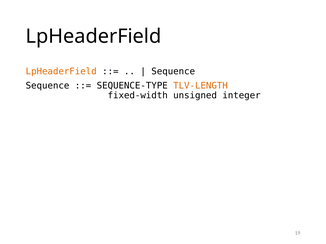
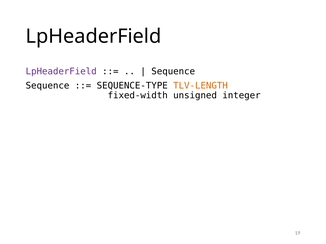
LpHeaderField at (61, 72) colour: orange -> purple
